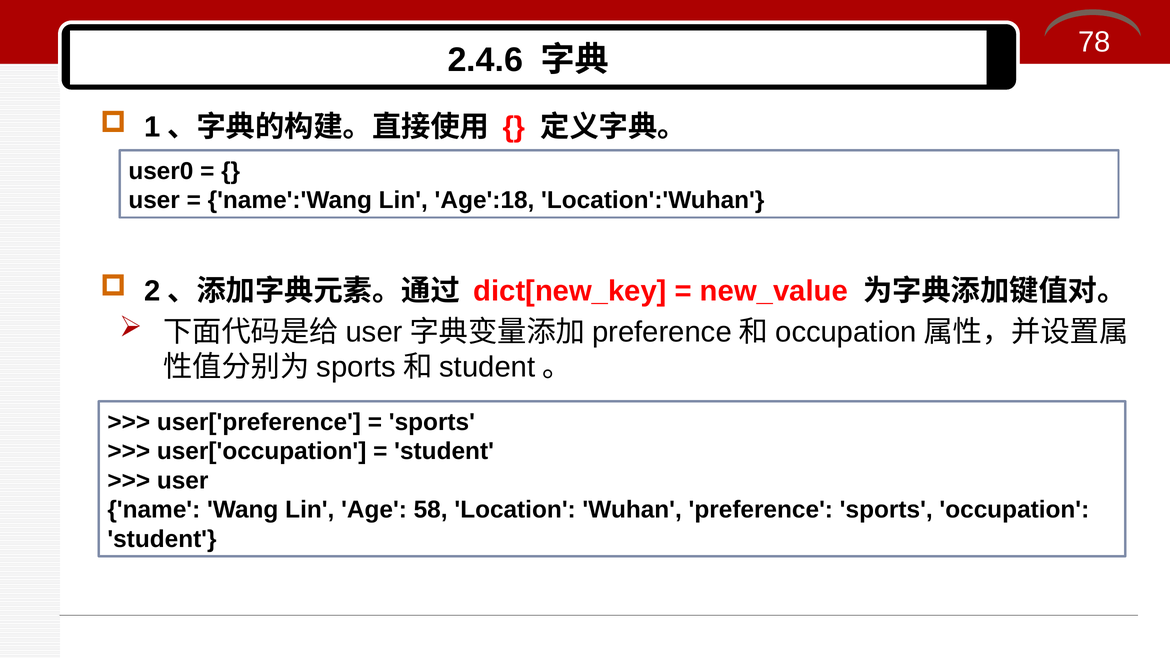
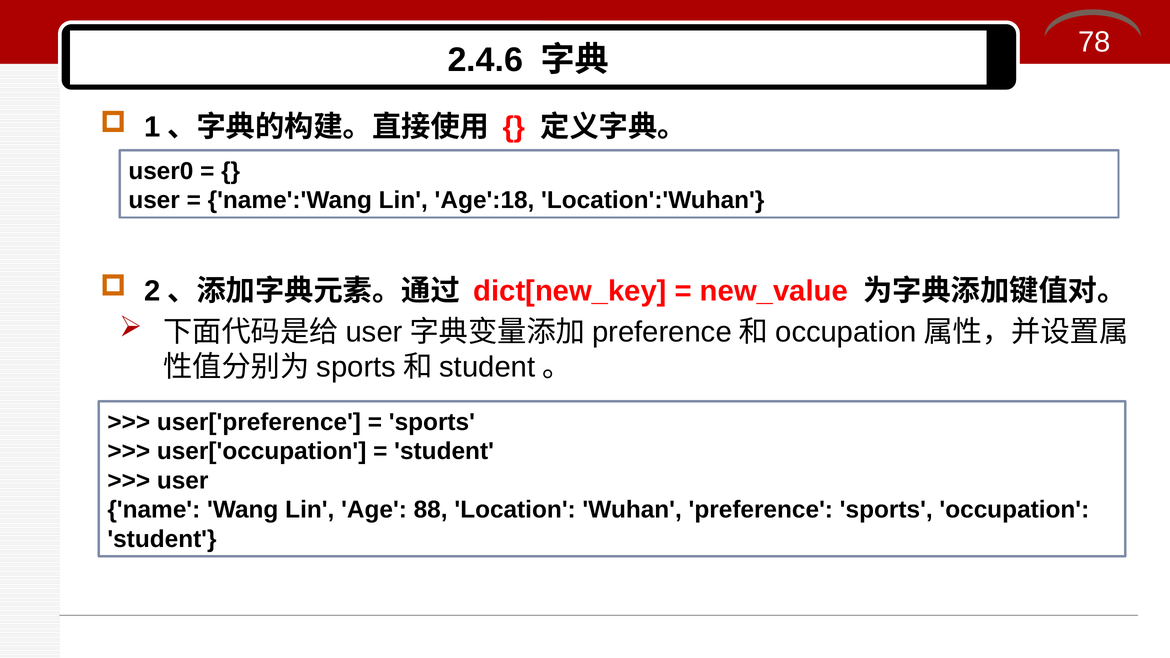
58: 58 -> 88
